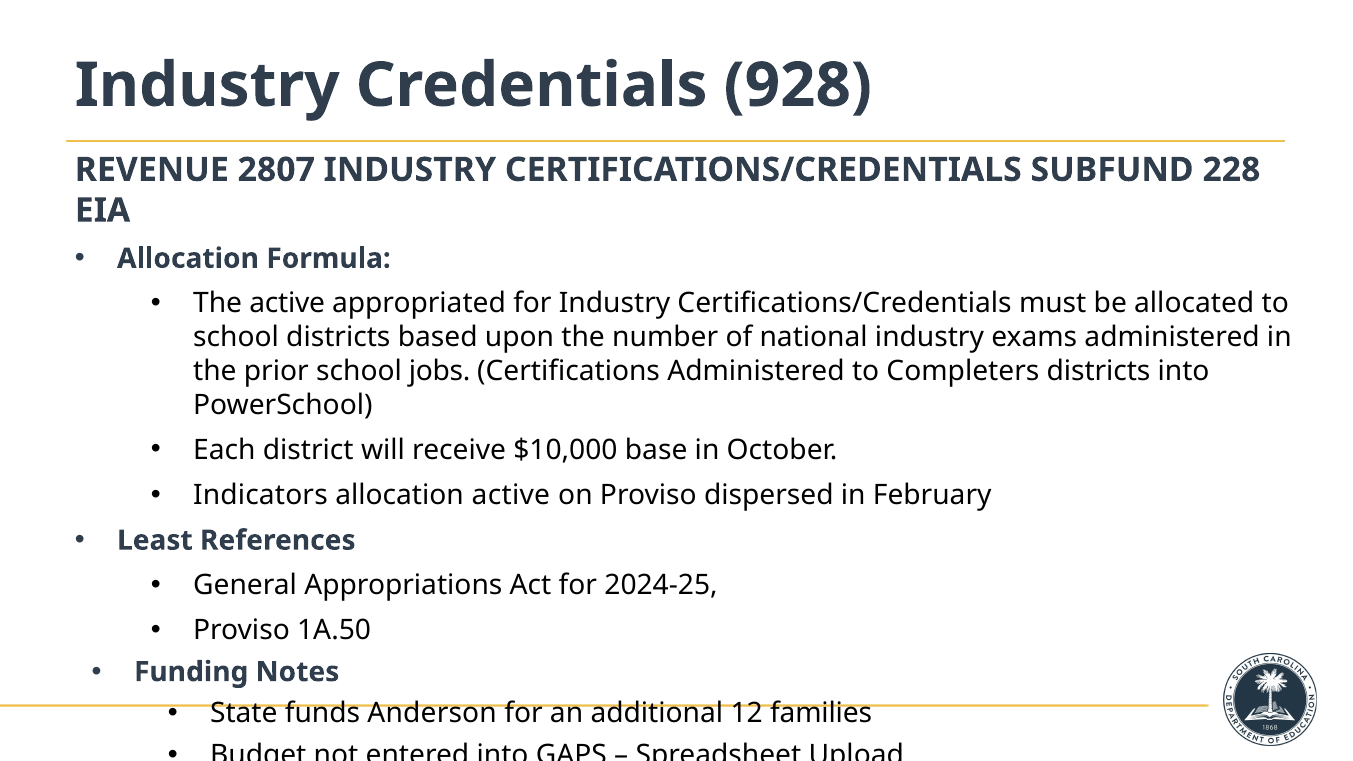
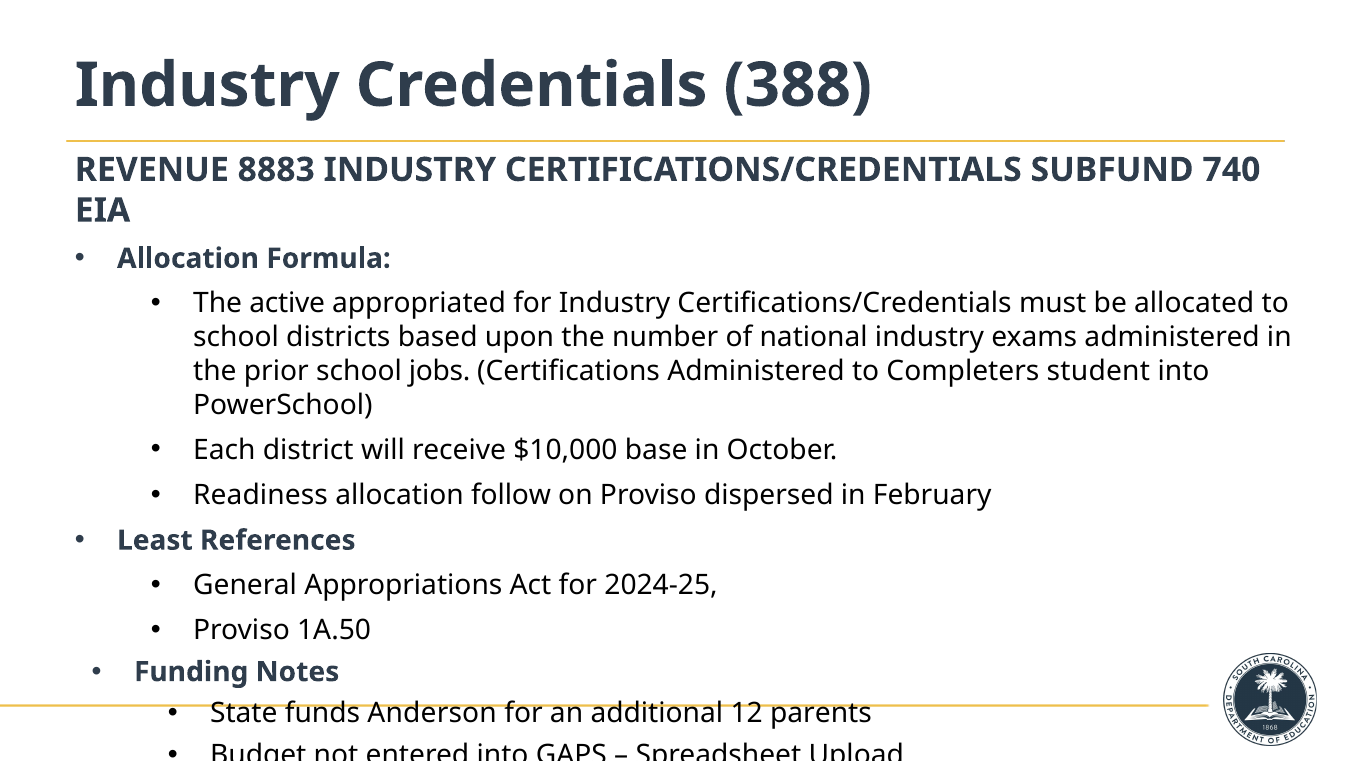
928: 928 -> 388
2807: 2807 -> 8883
228: 228 -> 740
Completers districts: districts -> student
Indicators: Indicators -> Readiness
allocation active: active -> follow
families: families -> parents
